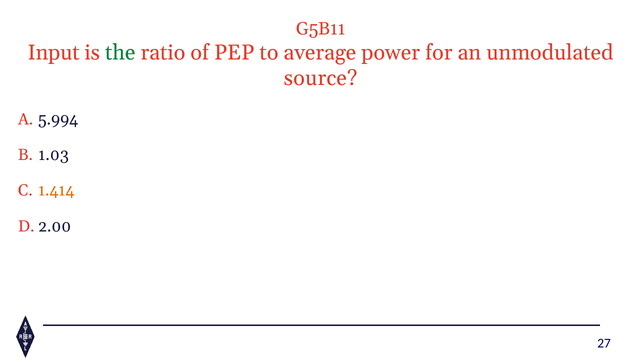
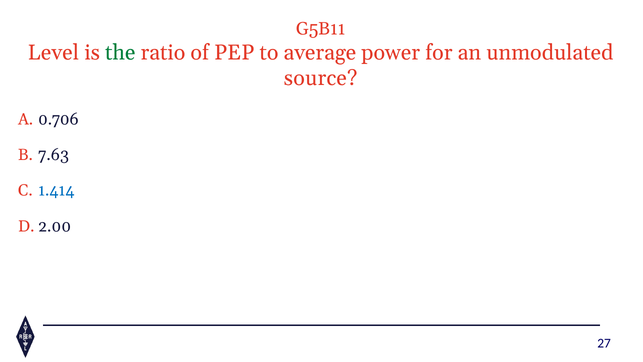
Input: Input -> Level
5.994: 5.994 -> 0.706
1.03: 1.03 -> 7.63
1.414 colour: orange -> blue
